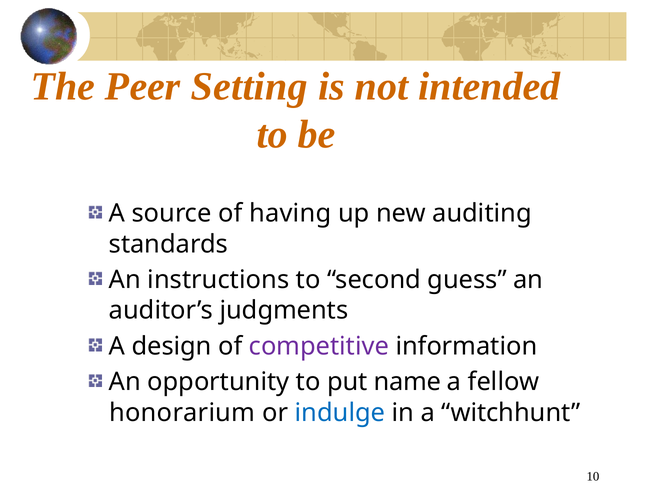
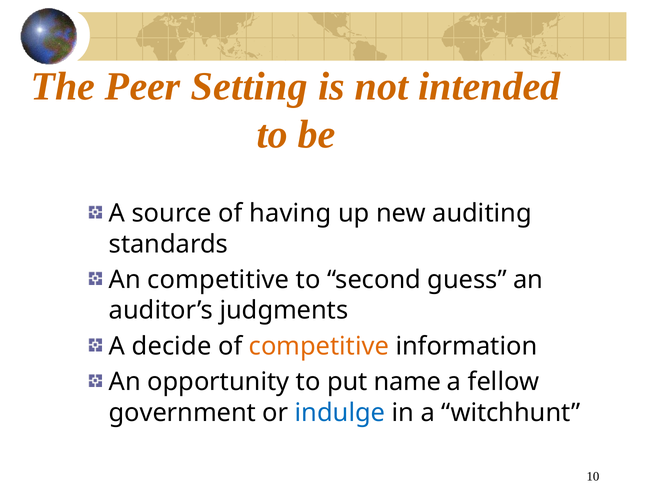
An instructions: instructions -> competitive
design: design -> decide
competitive at (319, 346) colour: purple -> orange
honorarium: honorarium -> government
